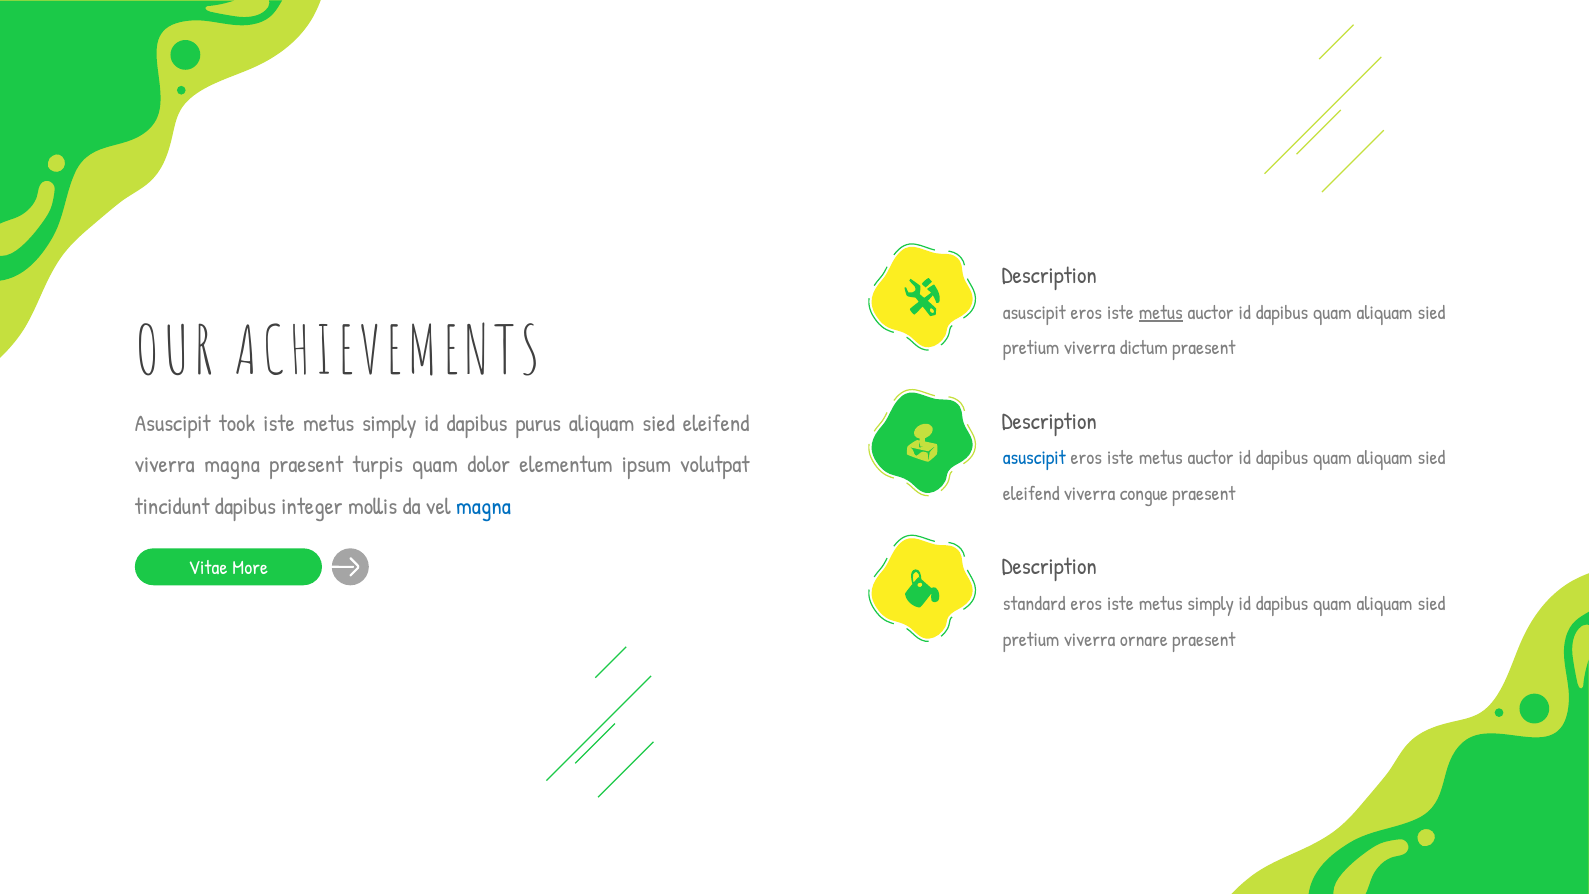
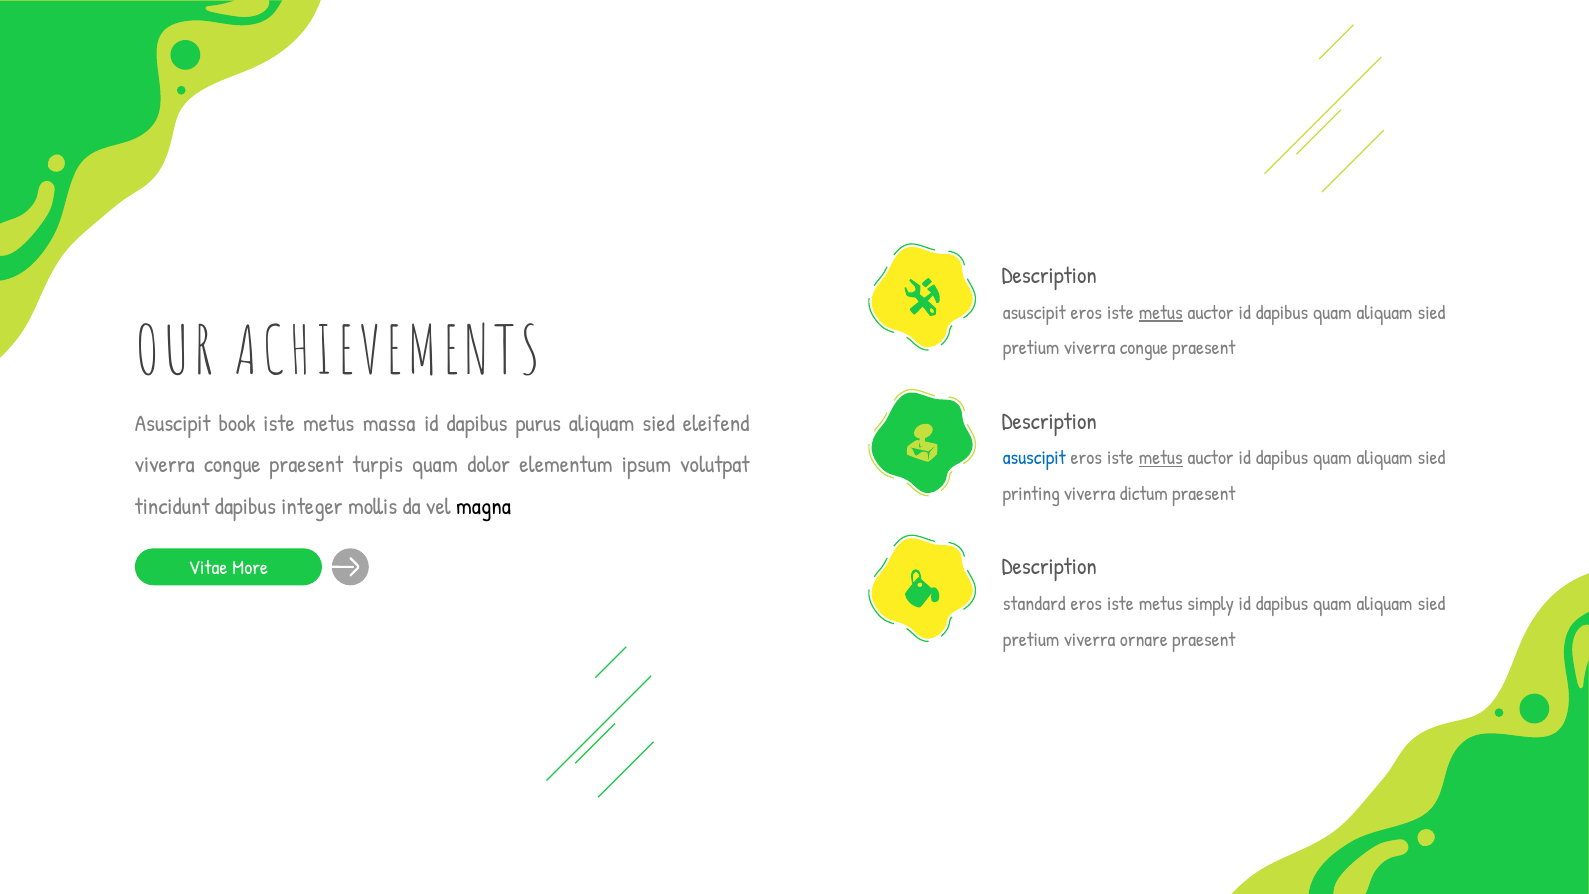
pretium viverra dictum: dictum -> congue
took: took -> book
simply at (389, 423): simply -> massa
metus at (1161, 458) underline: none -> present
magna at (232, 465): magna -> congue
eleifend at (1031, 494): eleifend -> printing
congue: congue -> dictum
magna at (484, 507) colour: blue -> black
